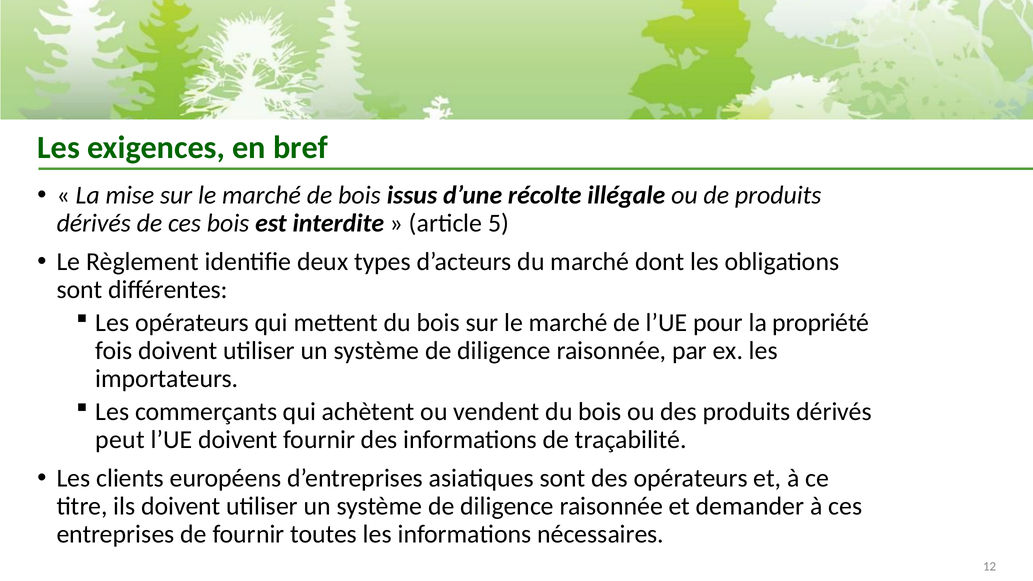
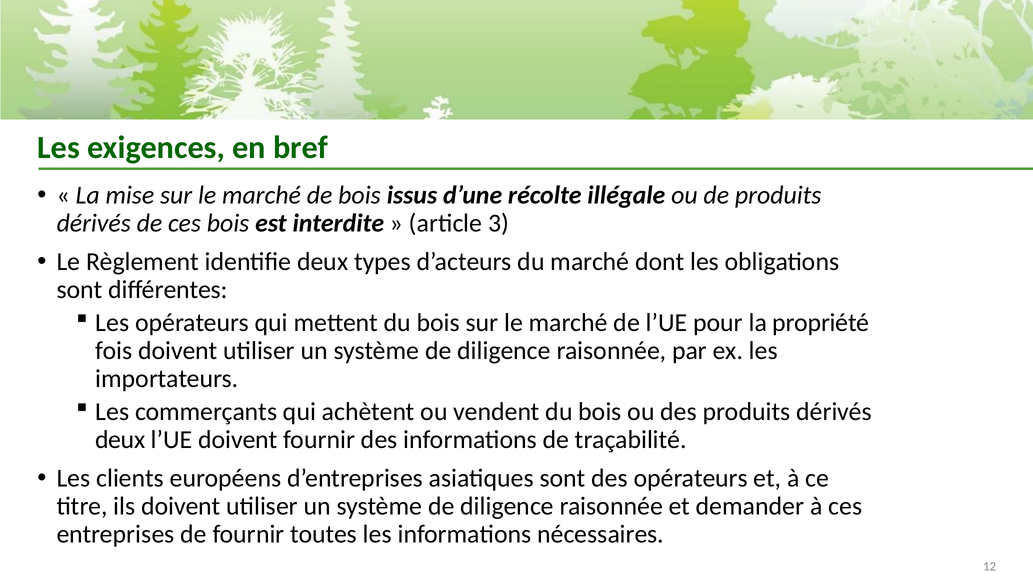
5: 5 -> 3
peut at (120, 440): peut -> deux
